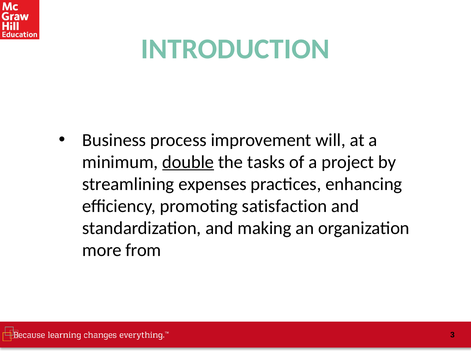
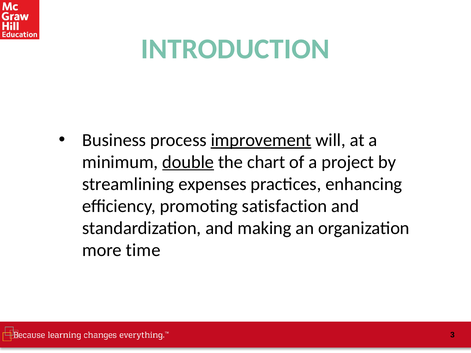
improvement underline: none -> present
tasks: tasks -> chart
from: from -> time
